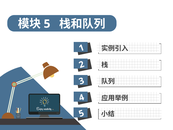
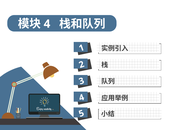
5 at (47, 24): 5 -> 4
